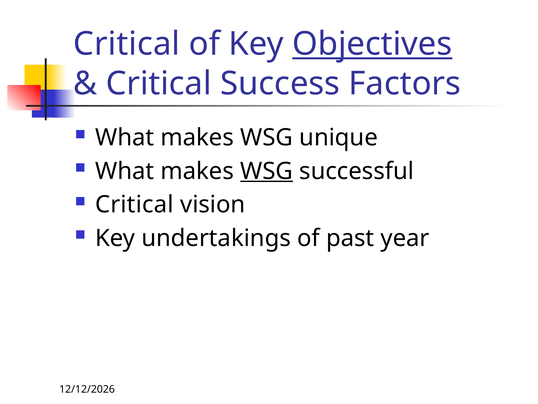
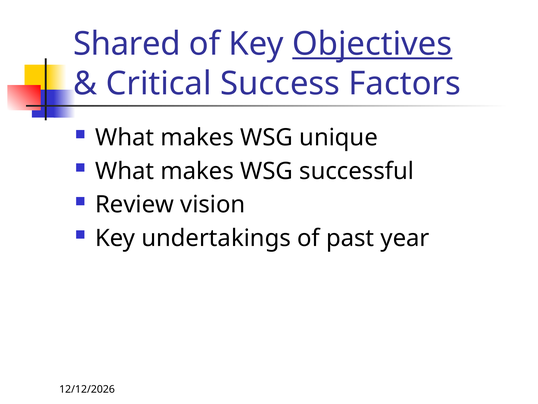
Critical at (127, 44): Critical -> Shared
WSG at (267, 171) underline: present -> none
Critical at (134, 204): Critical -> Review
